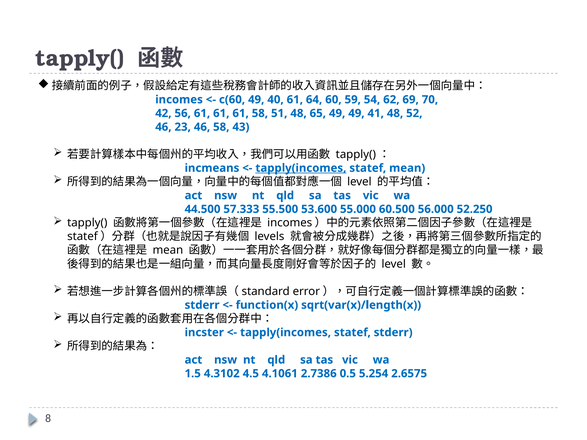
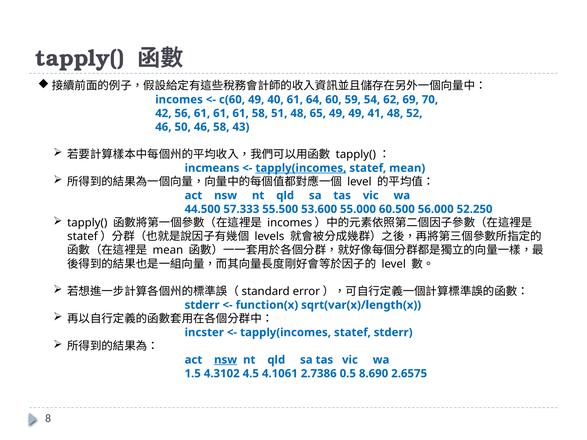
23: 23 -> 50
nsw at (226, 360) underline: none -> present
5.254: 5.254 -> 8.690
